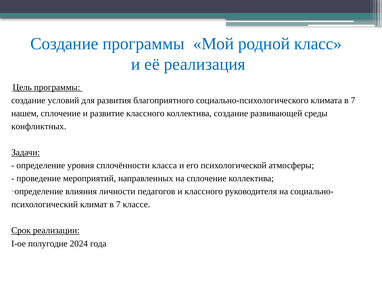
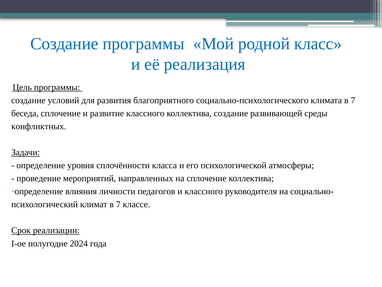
нашем: нашем -> беседа
